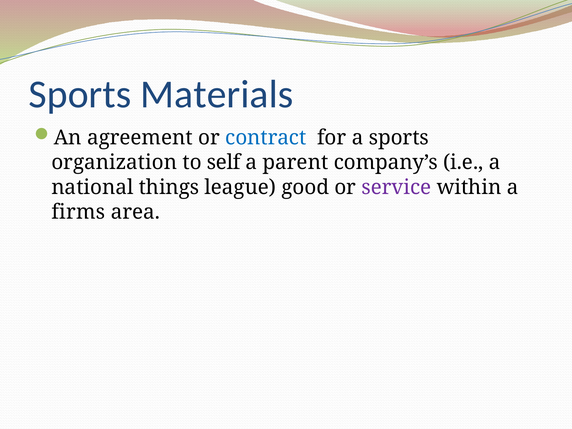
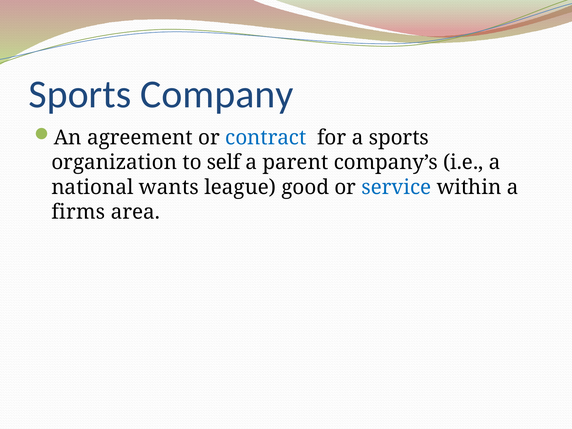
Materials: Materials -> Company
things: things -> wants
service colour: purple -> blue
